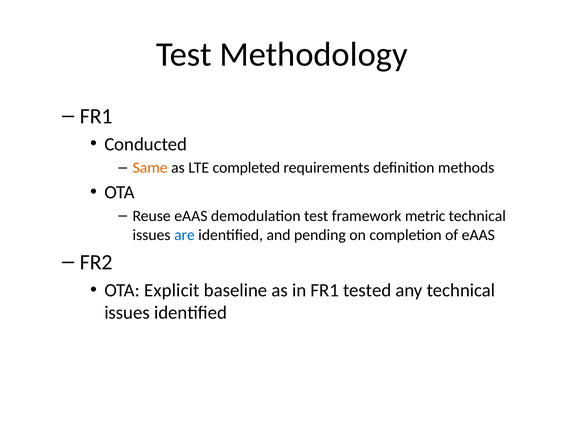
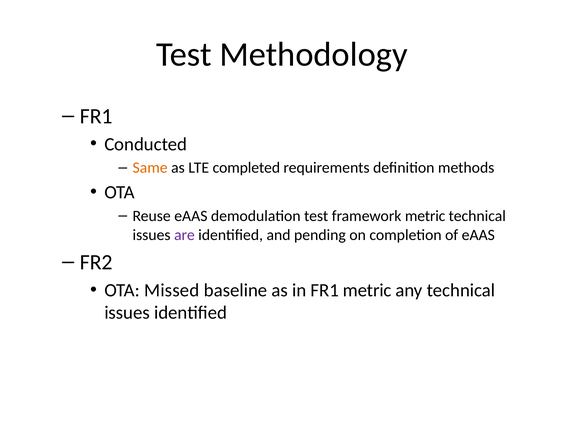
are colour: blue -> purple
Explicit: Explicit -> Missed
FR1 tested: tested -> metric
